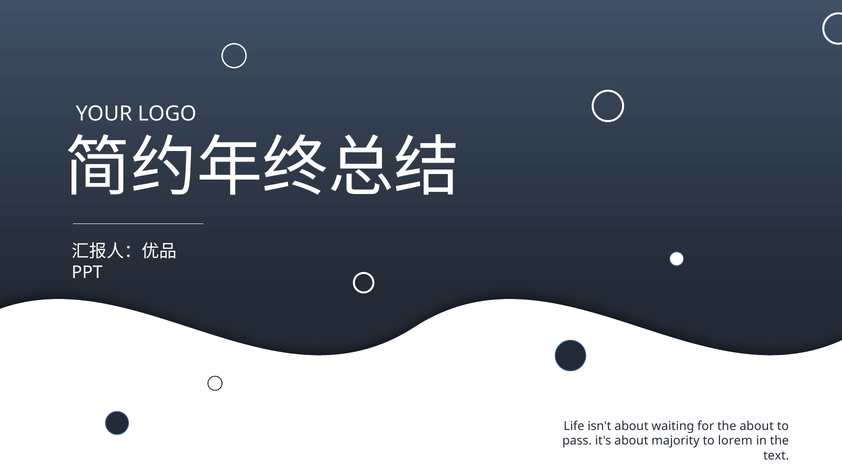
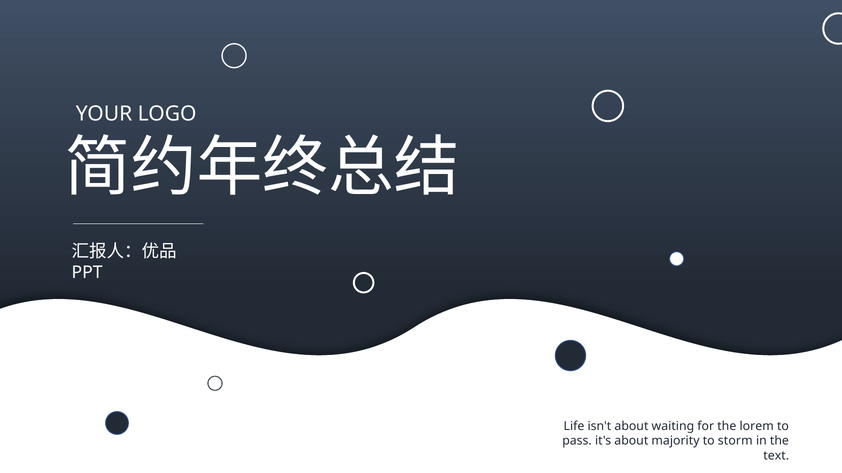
the about: about -> lorem
lorem: lorem -> storm
